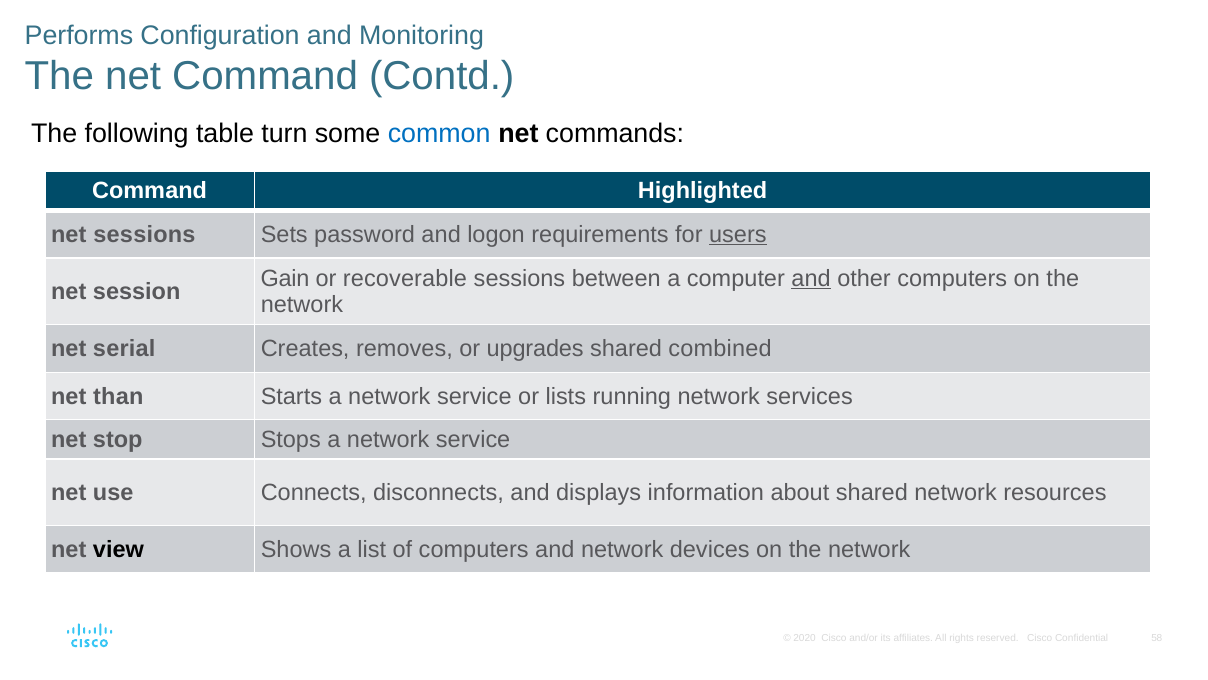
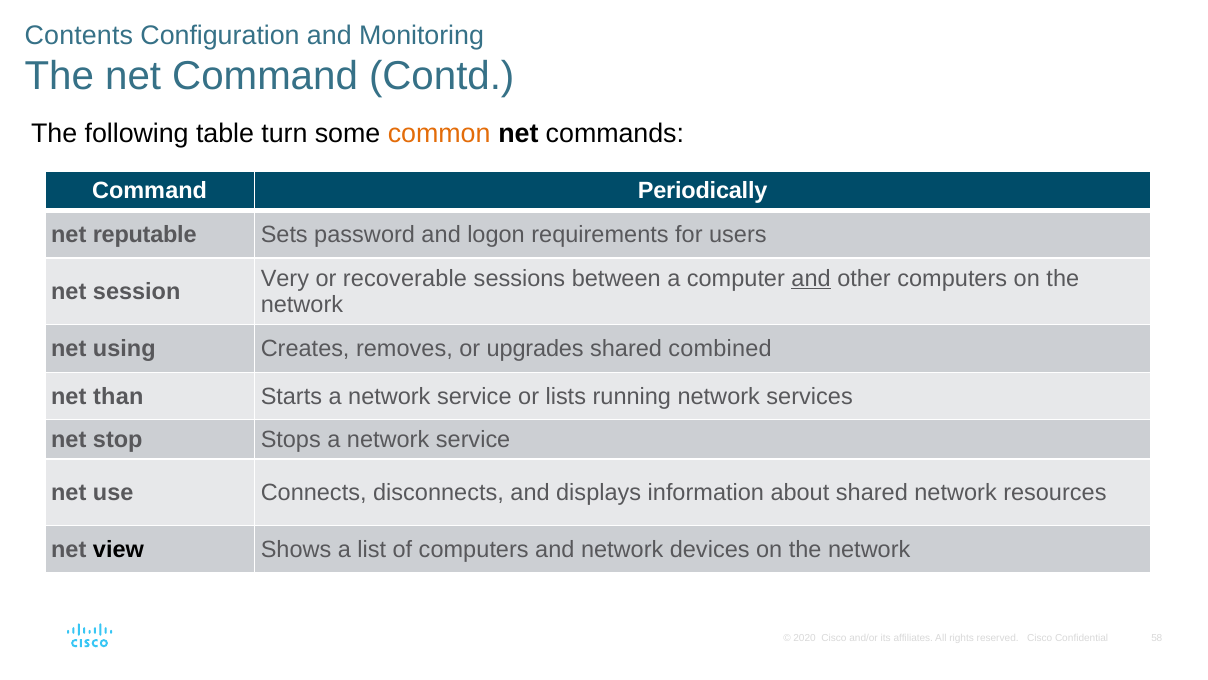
Performs: Performs -> Contents
common colour: blue -> orange
Highlighted: Highlighted -> Periodically
net sessions: sessions -> reputable
users underline: present -> none
Gain: Gain -> Very
serial: serial -> using
